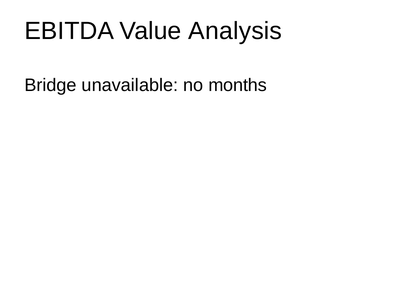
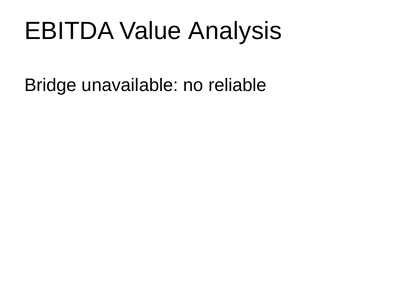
months: months -> reliable
